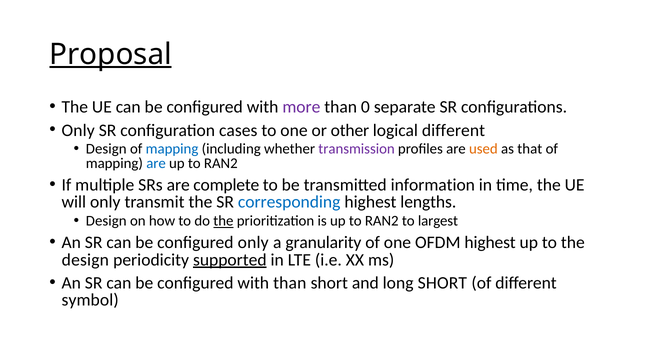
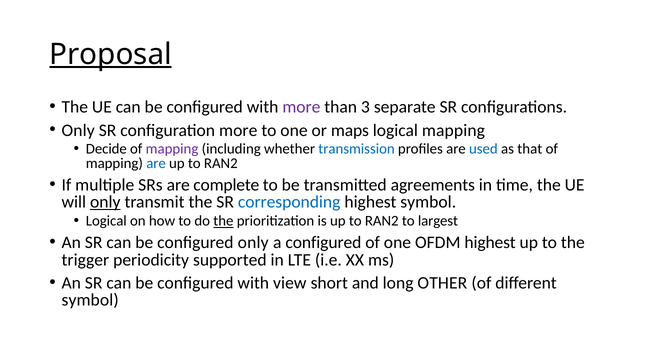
0: 0 -> 3
configuration cases: cases -> more
other: other -> maps
logical different: different -> mapping
Design at (106, 149): Design -> Decide
mapping at (172, 149) colour: blue -> purple
transmission colour: purple -> blue
used colour: orange -> blue
information: information -> agreements
only at (105, 202) underline: none -> present
highest lengths: lengths -> symbol
Design at (106, 221): Design -> Logical
a granularity: granularity -> configured
design at (85, 260): design -> trigger
supported underline: present -> none
with than: than -> view
long SHORT: SHORT -> OTHER
